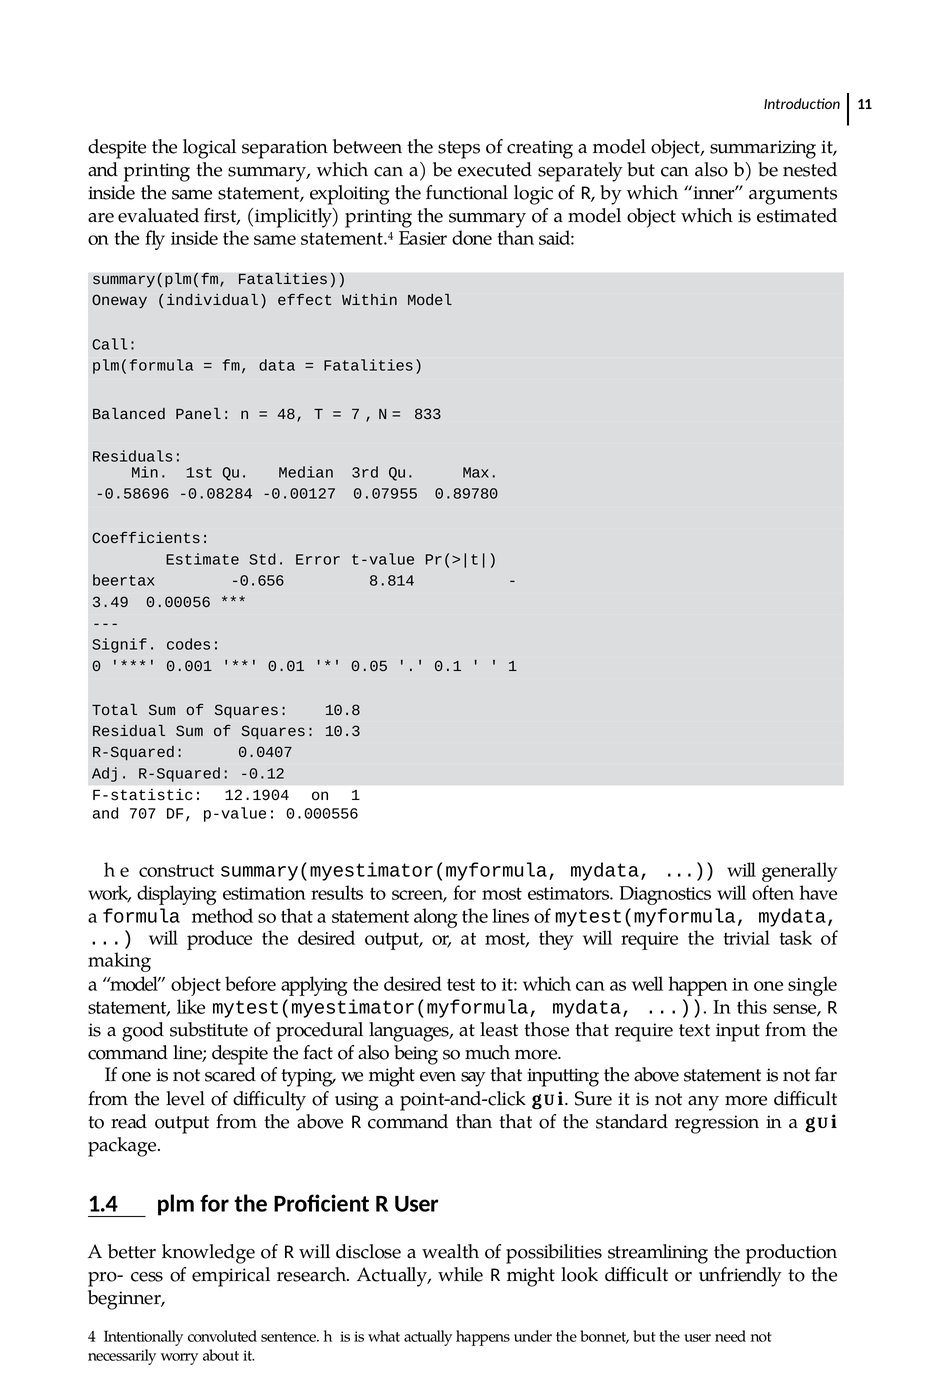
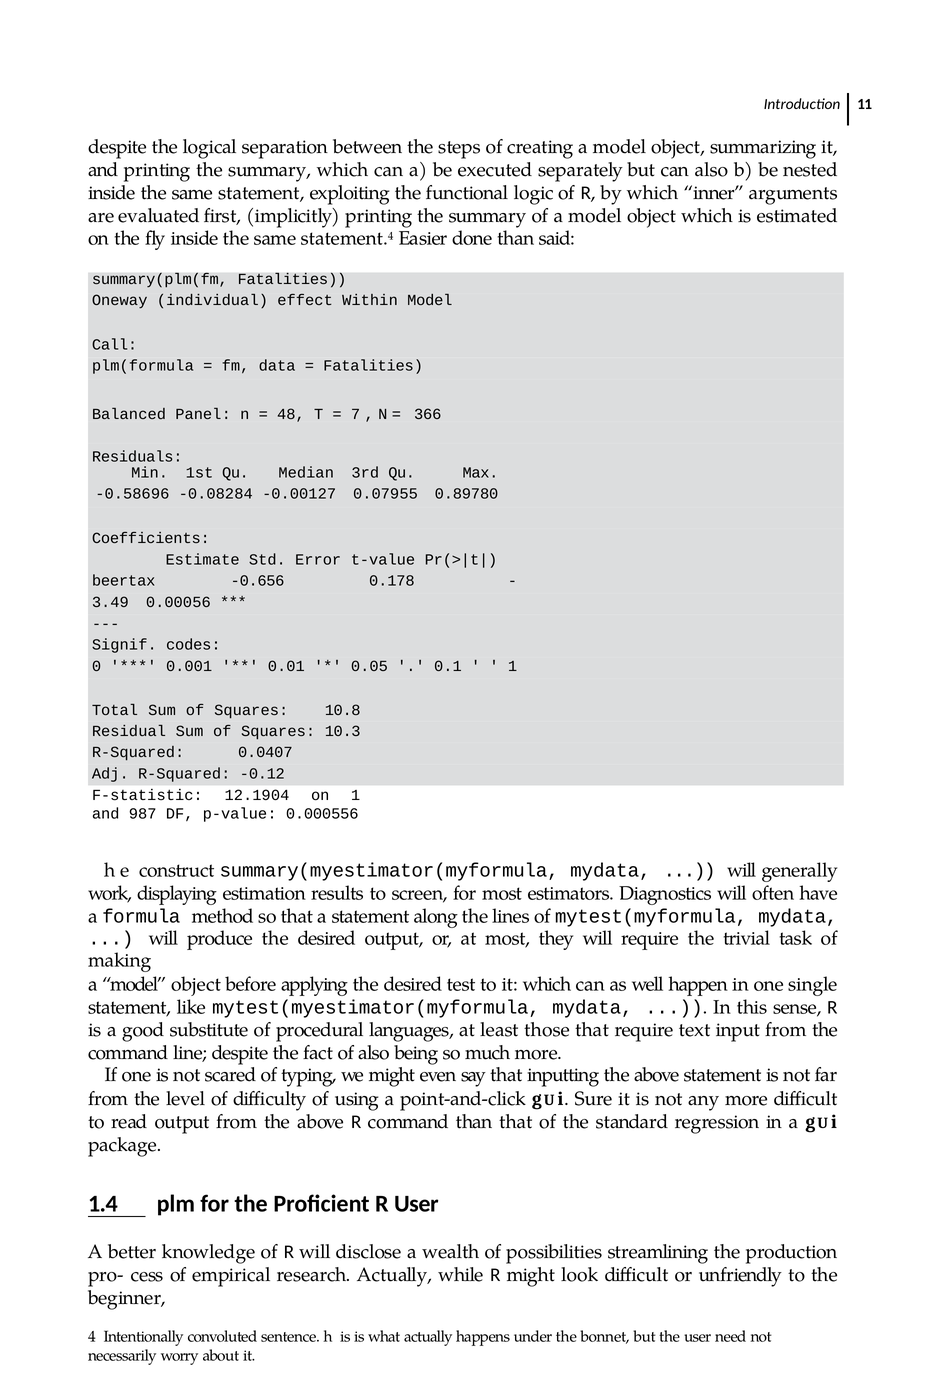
833: 833 -> 366
8.814: 8.814 -> 0.178
707: 707 -> 987
